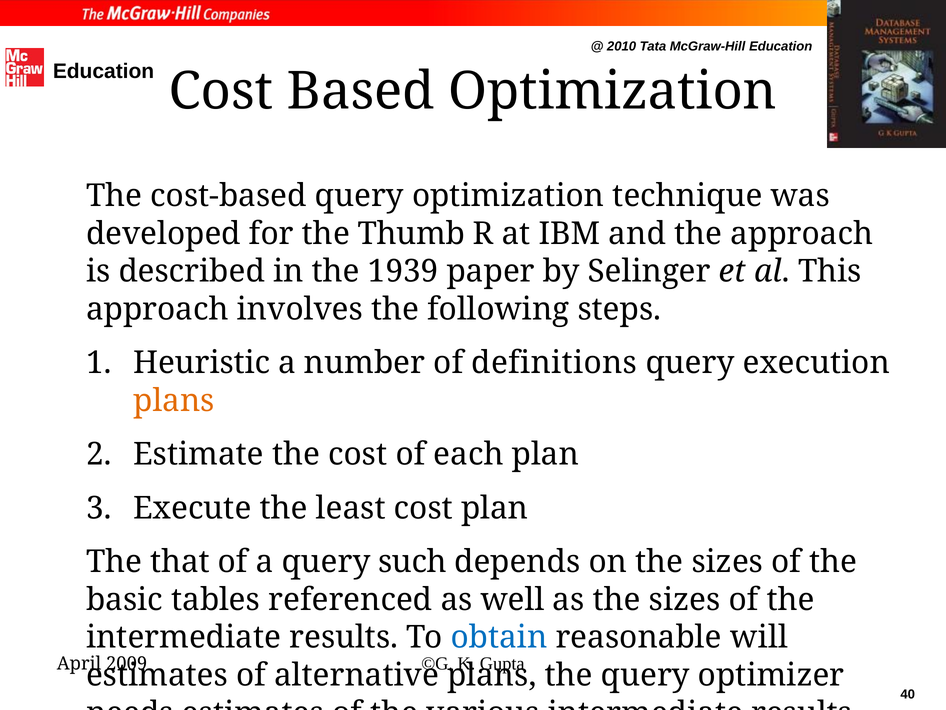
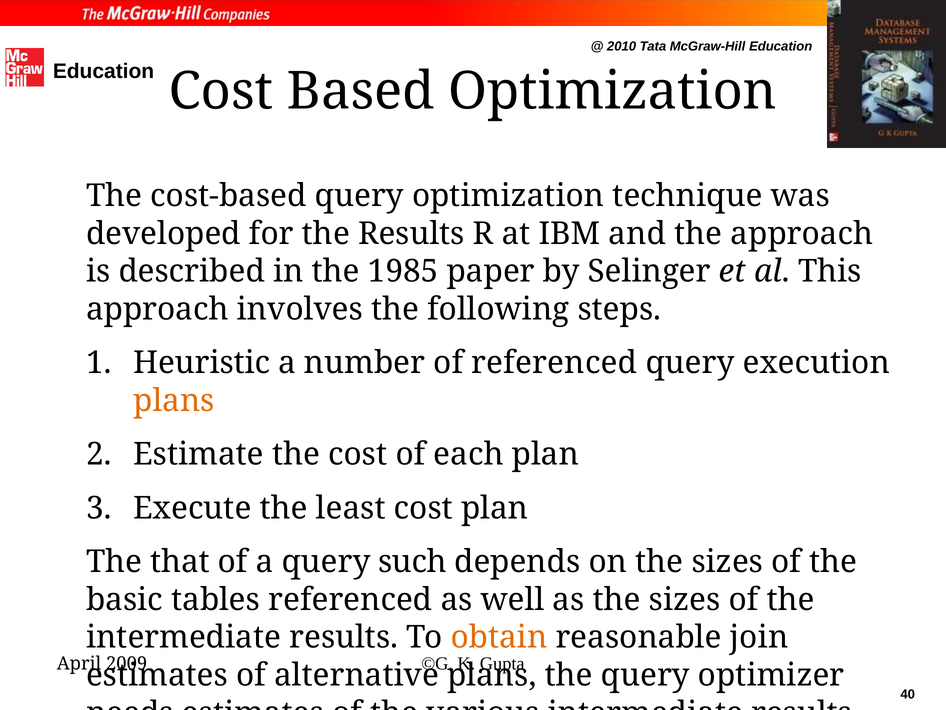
the Thumb: Thumb -> Results
1939: 1939 -> 1985
of definitions: definitions -> referenced
obtain colour: blue -> orange
will: will -> join
